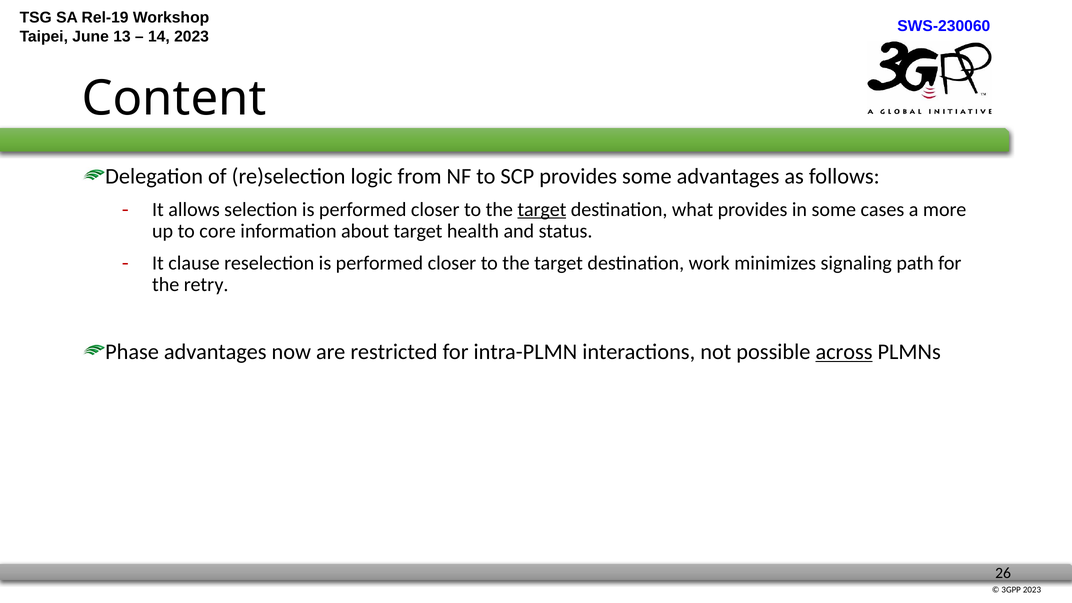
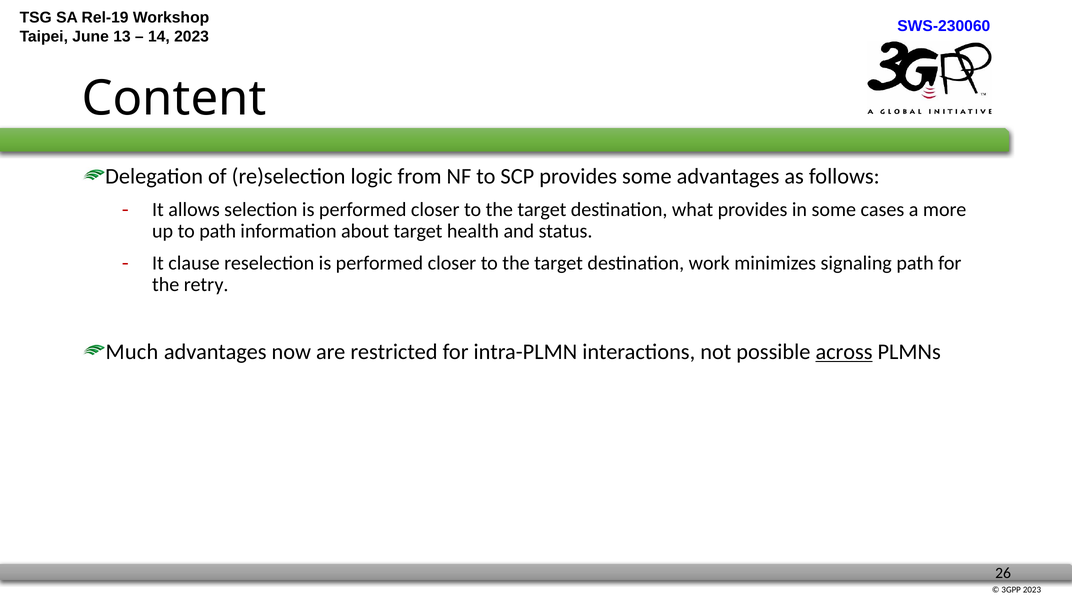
target at (542, 209) underline: present -> none
to core: core -> path
Phase: Phase -> Much
